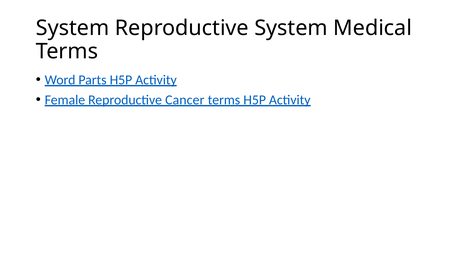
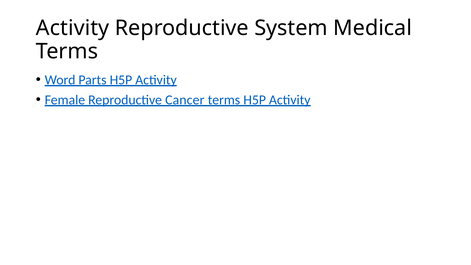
System at (73, 28): System -> Activity
